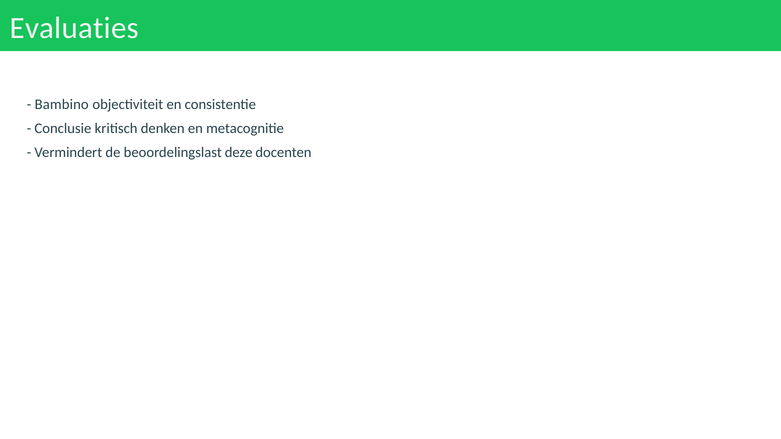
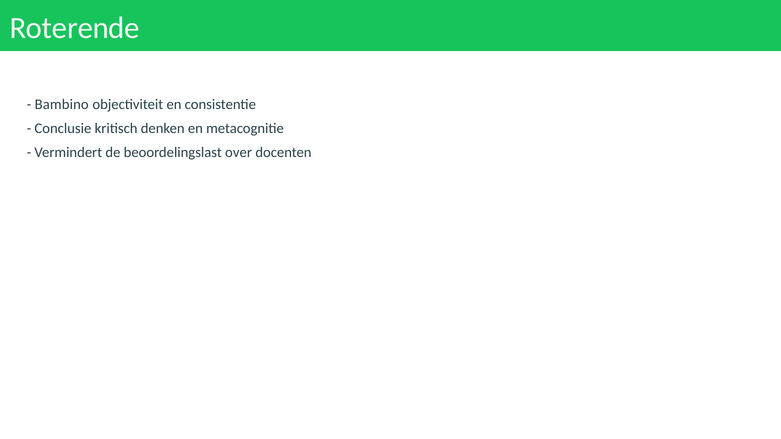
Evaluaties: Evaluaties -> Roterende
deze: deze -> over
